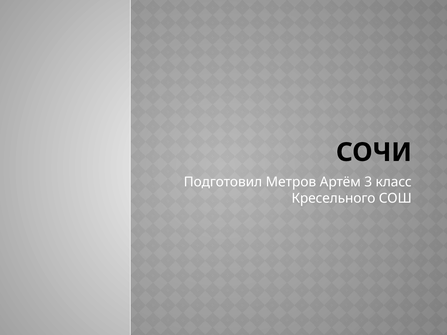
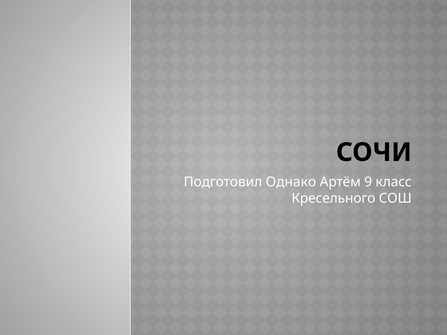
Метров: Метров -> Однако
3: 3 -> 9
